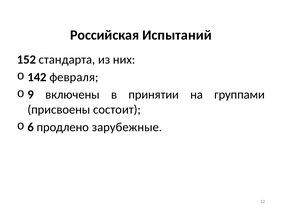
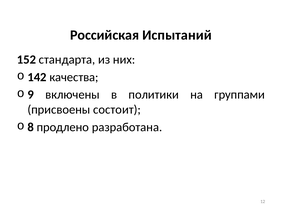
февраля: февраля -> качества
принятии: принятии -> политики
6: 6 -> 8
зарубежные: зарубежные -> разработана
